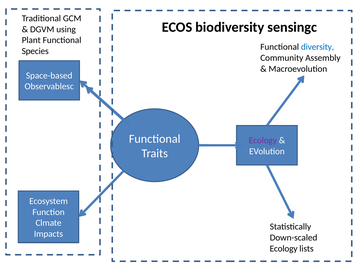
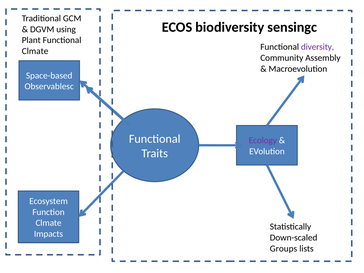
diversity colour: blue -> purple
Species at (35, 51): Species -> Clmate
Ecology at (284, 249): Ecology -> Groups
